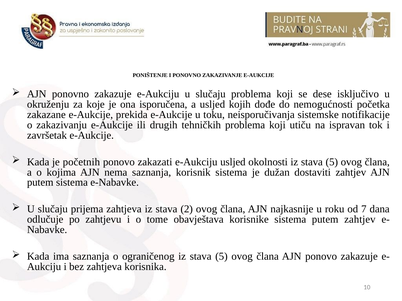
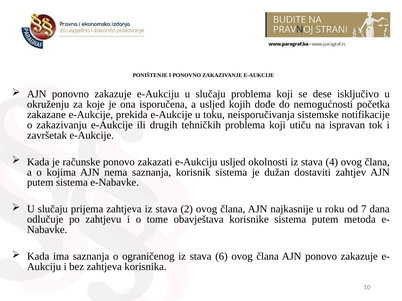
početnih: početnih -> računske
okolnosti iz stava 5: 5 -> 4
putem zahtjev: zahtjev -> metoda
5 at (221, 257): 5 -> 6
